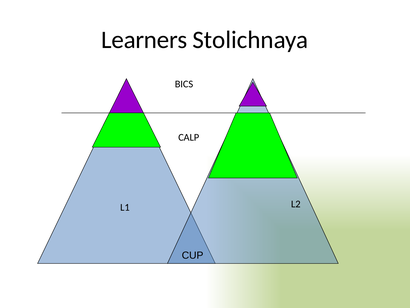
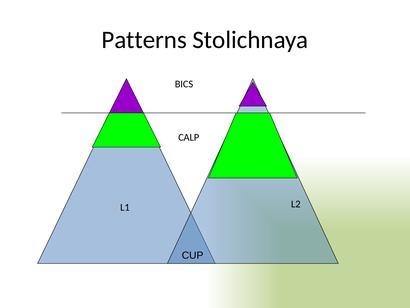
Learners: Learners -> Patterns
